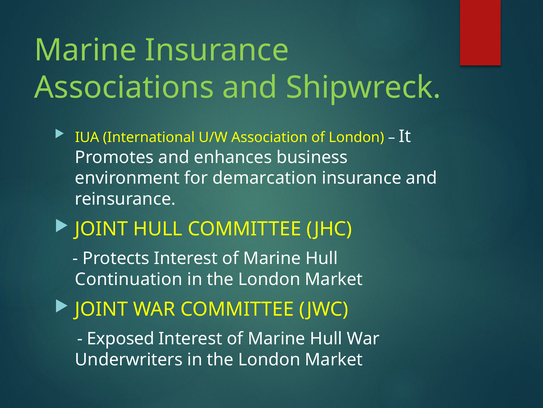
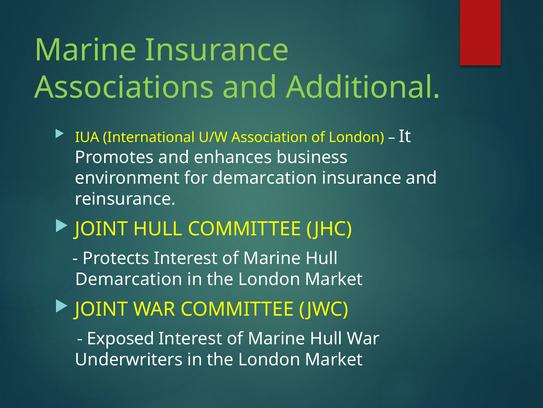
Shipwreck: Shipwreck -> Additional
Continuation at (129, 279): Continuation -> Demarcation
